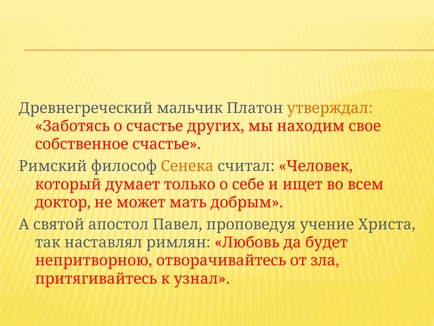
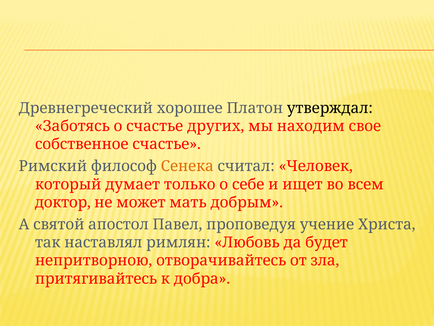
мальчик: мальчик -> хорошее
утверждал colour: orange -> black
узнал: узнал -> добра
